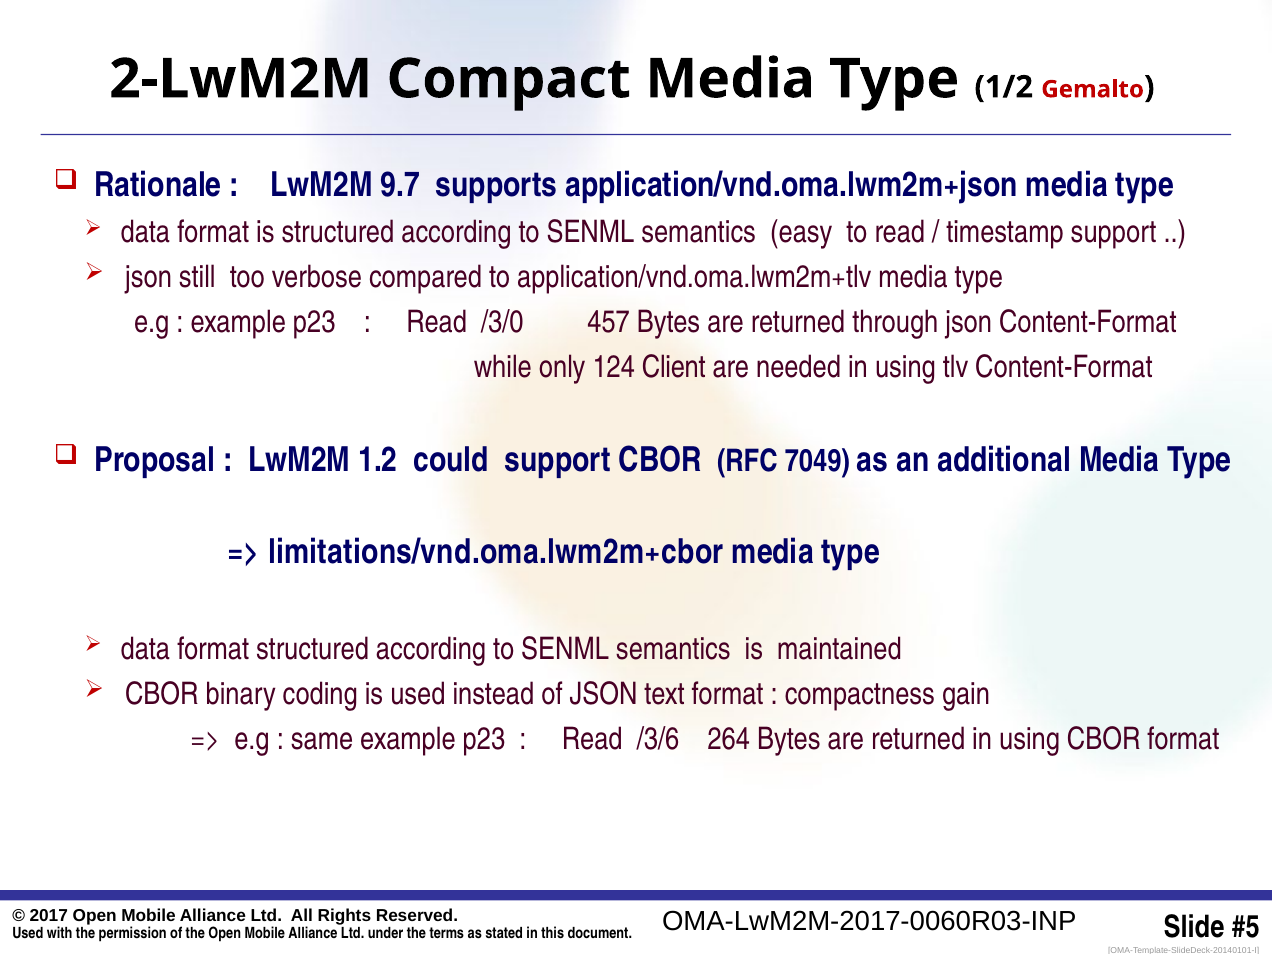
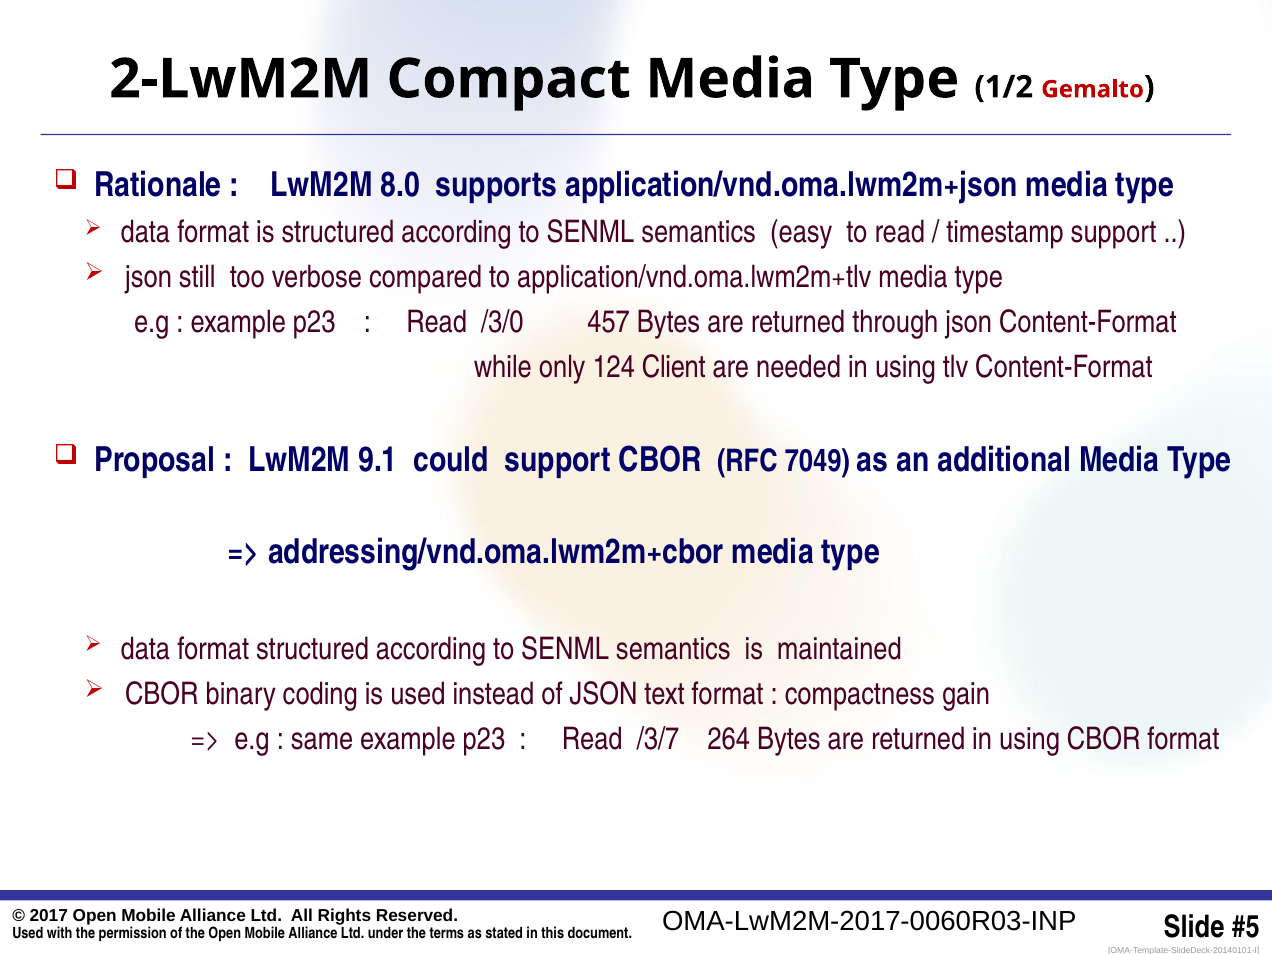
9.7: 9.7 -> 8.0
1.2: 1.2 -> 9.1
limitations/vnd.oma.lwm2m+cbor: limitations/vnd.oma.lwm2m+cbor -> addressing/vnd.oma.lwm2m+cbor
/3/6: /3/6 -> /3/7
